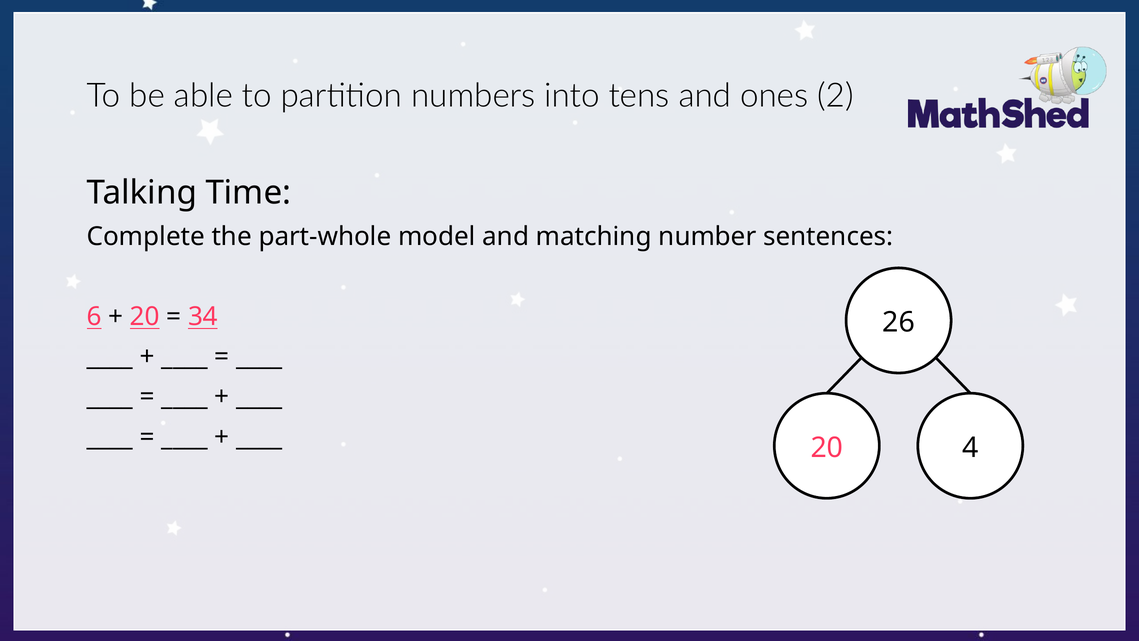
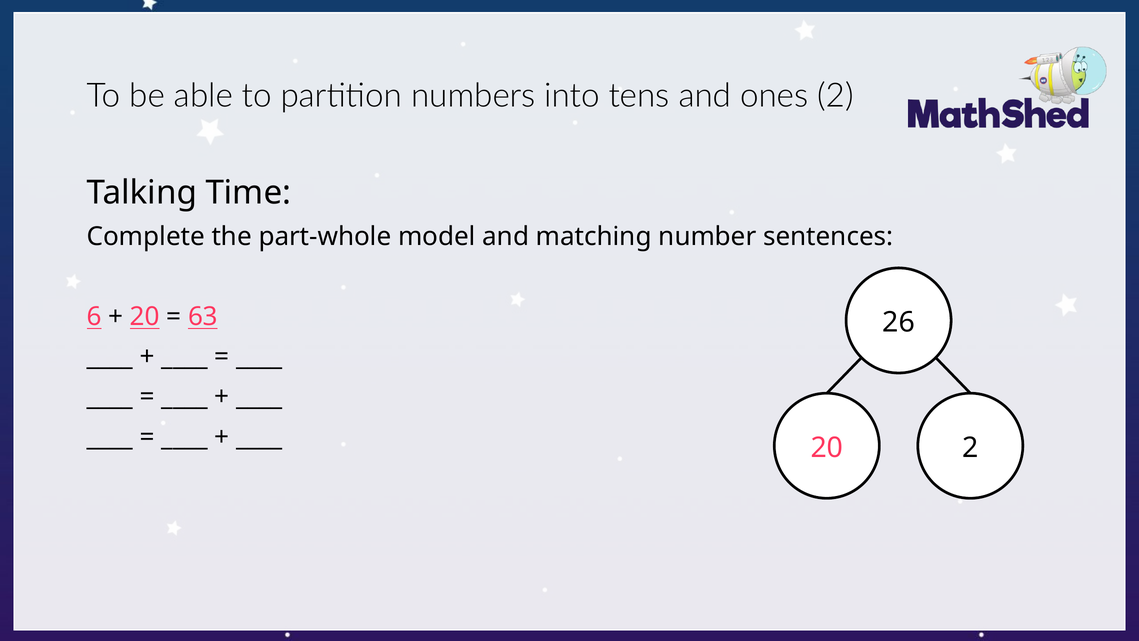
34: 34 -> 63
20 4: 4 -> 2
